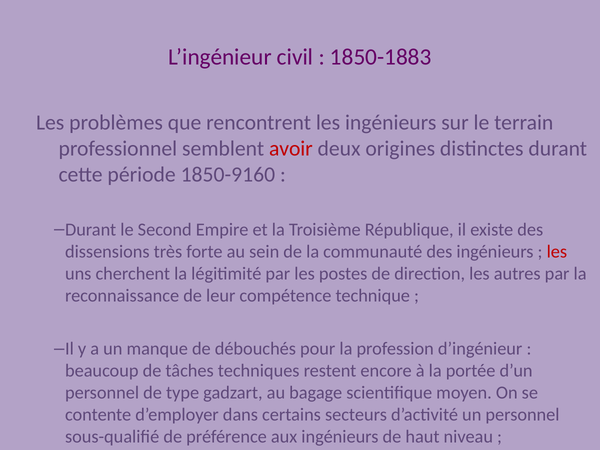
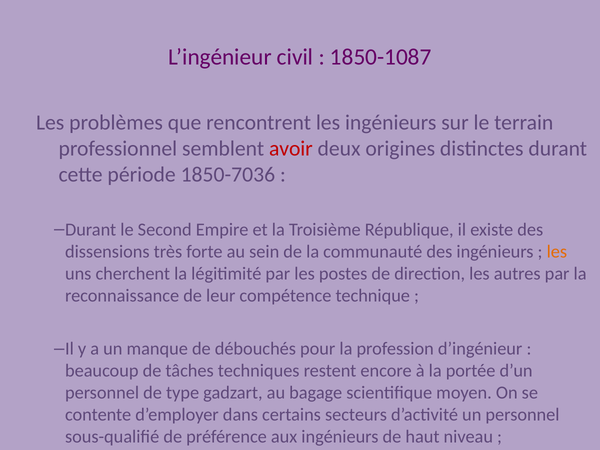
1850-1883: 1850-1883 -> 1850-1087
1850-9160: 1850-9160 -> 1850-7036
les at (557, 252) colour: red -> orange
